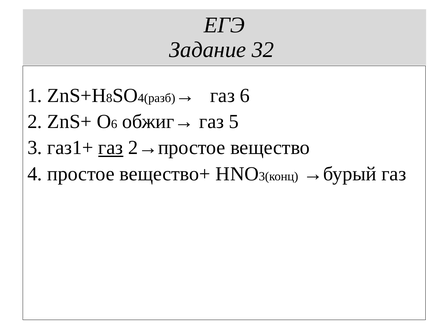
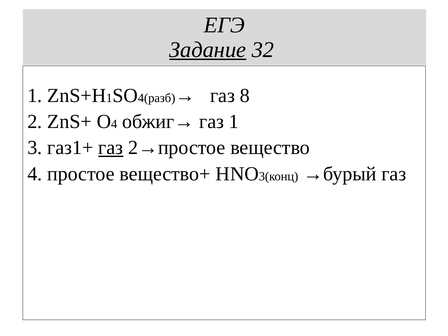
Задание underline: none -> present
8 at (109, 98): 8 -> 1
газ 6: 6 -> 8
6 at (114, 124): 6 -> 4
газ 5: 5 -> 1
